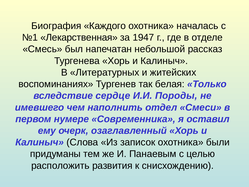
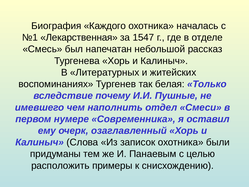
1947: 1947 -> 1547
сердце: сердце -> почему
Породы: Породы -> Пушные
развития: развития -> примеры
